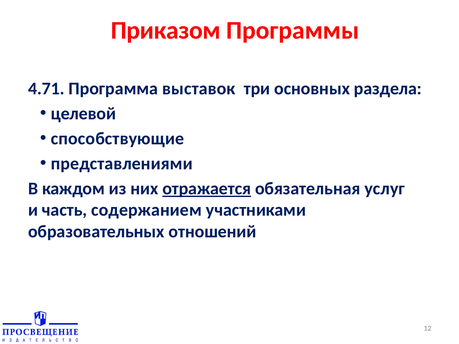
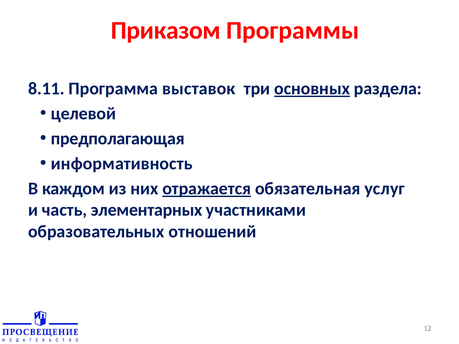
4.71: 4.71 -> 8.11
основных underline: none -> present
способствующие: способствующие -> предполагающая
представлениями: представлениями -> информативность
содержанием: содержанием -> элементарных
